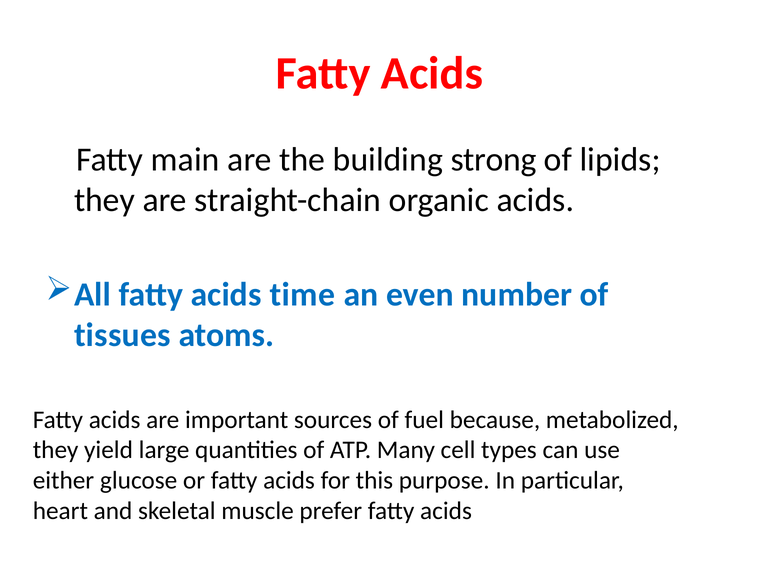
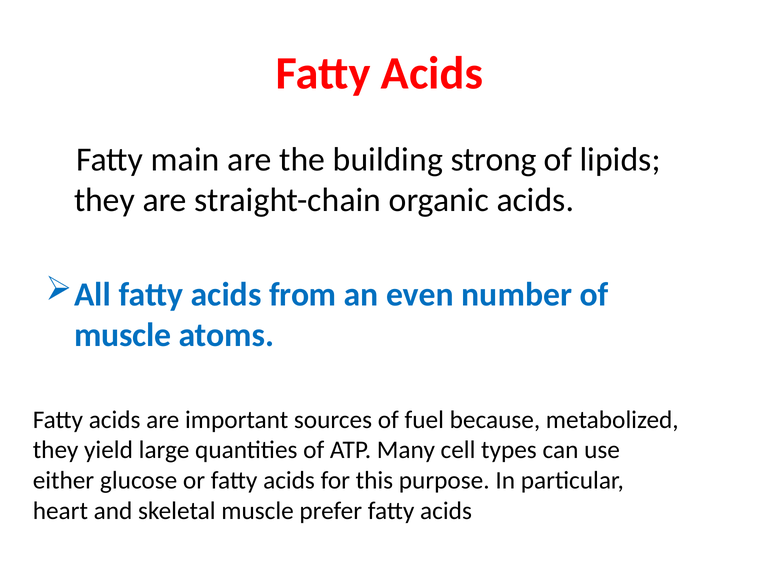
time: time -> from
tissues at (122, 335): tissues -> muscle
